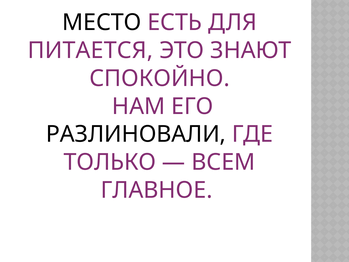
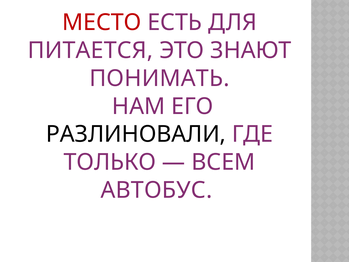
МЕСТО colour: black -> red
СПОКОЙНО: СПОКОЙНО -> ПОНИМАТЬ
ГЛАВНОЕ: ГЛАВНОЕ -> АВТОБУС
